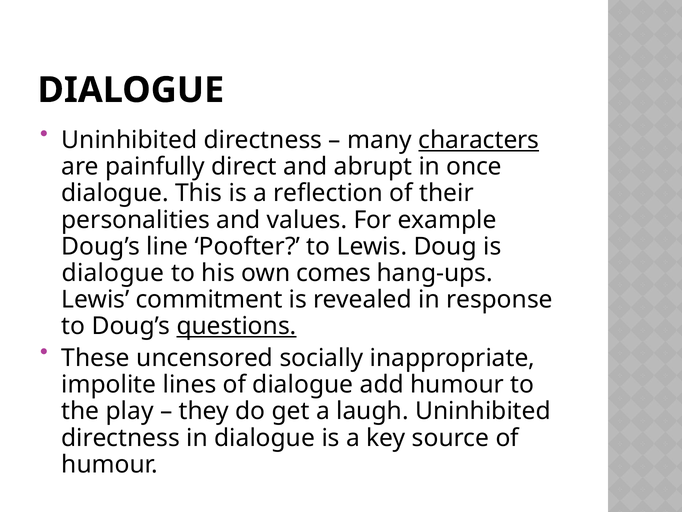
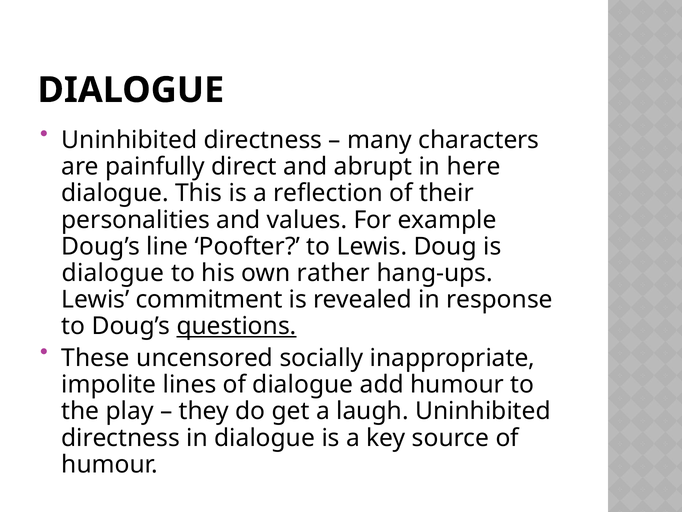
characters underline: present -> none
once: once -> here
comes: comes -> rather
